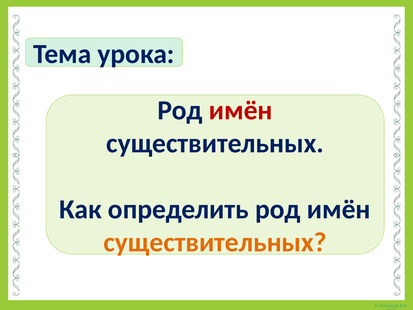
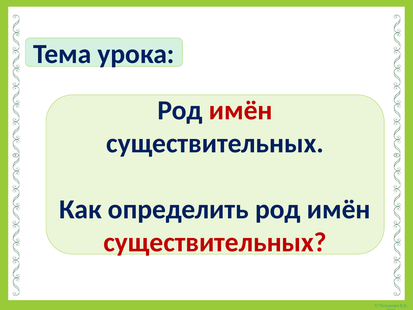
существительных at (215, 242) colour: orange -> red
